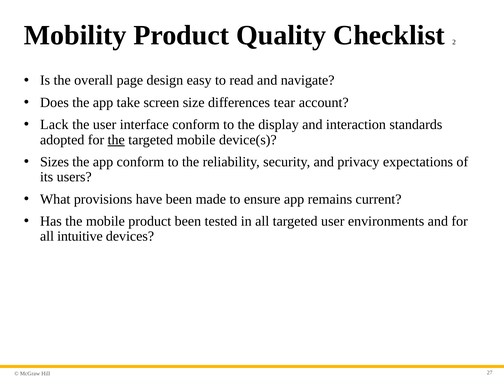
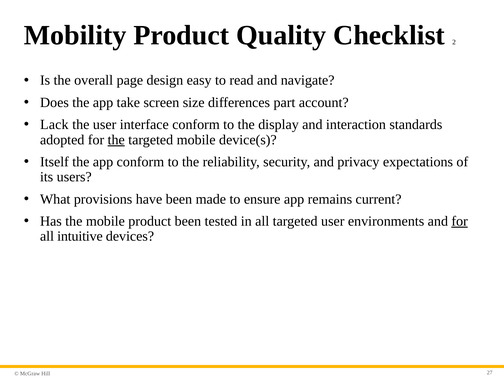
tear: tear -> part
Sizes: Sizes -> Itself
for at (460, 221) underline: none -> present
